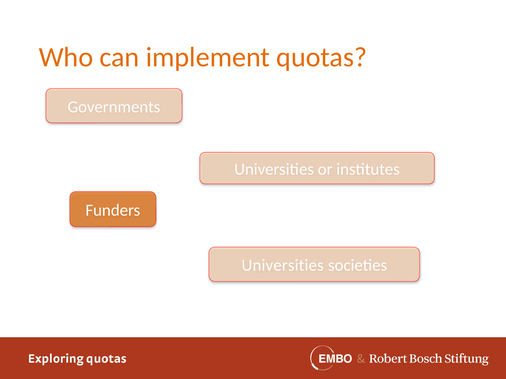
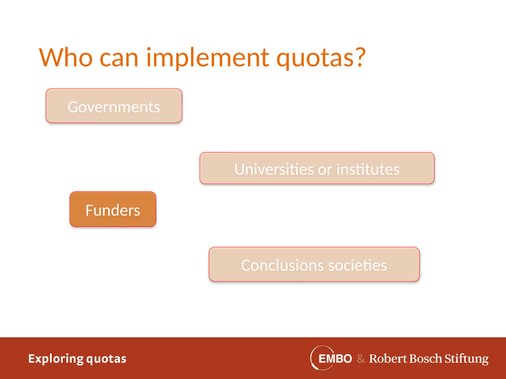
Universities at (283, 266): Universities -> Conclusions
